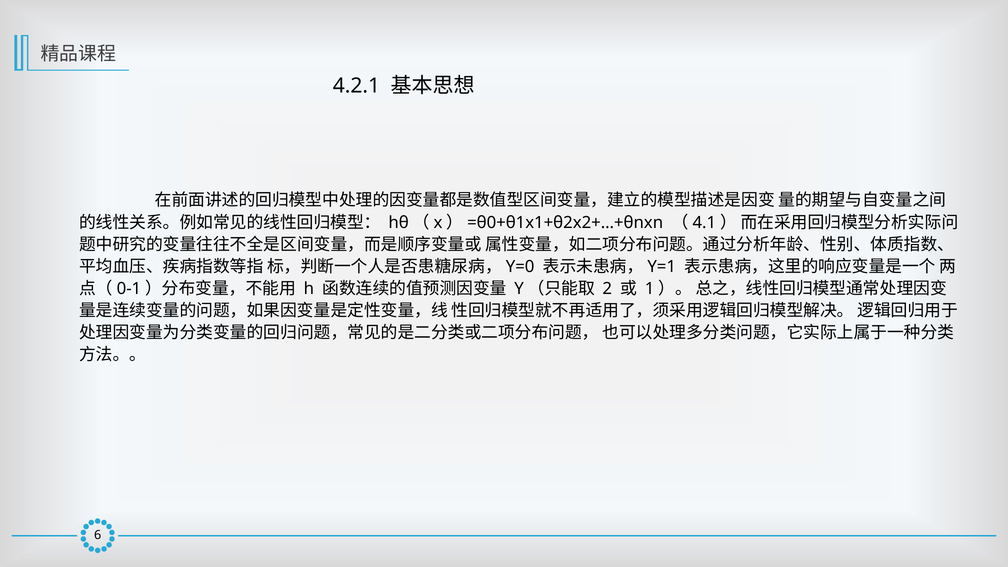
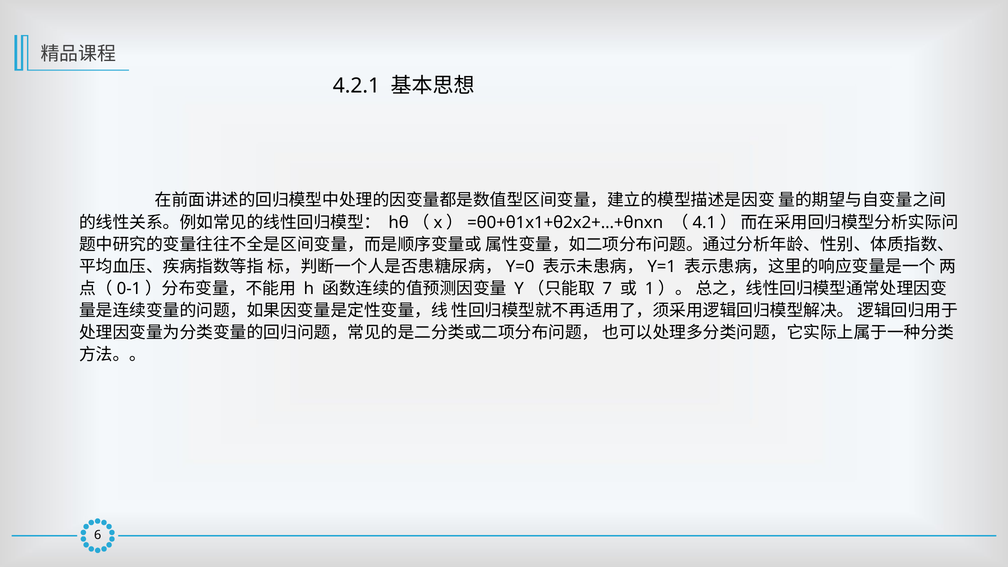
2: 2 -> 7
